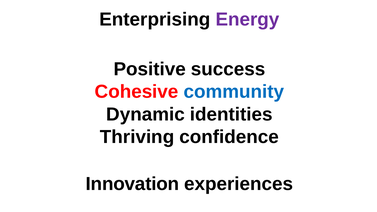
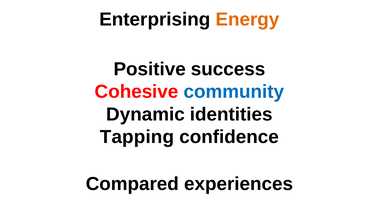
Energy colour: purple -> orange
Thriving: Thriving -> Tapping
Innovation: Innovation -> Compared
